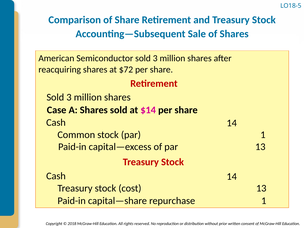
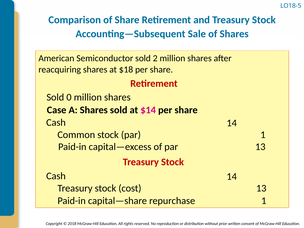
Semiconductor sold 3: 3 -> 2
$72: $72 -> $18
3 at (69, 97): 3 -> 0
